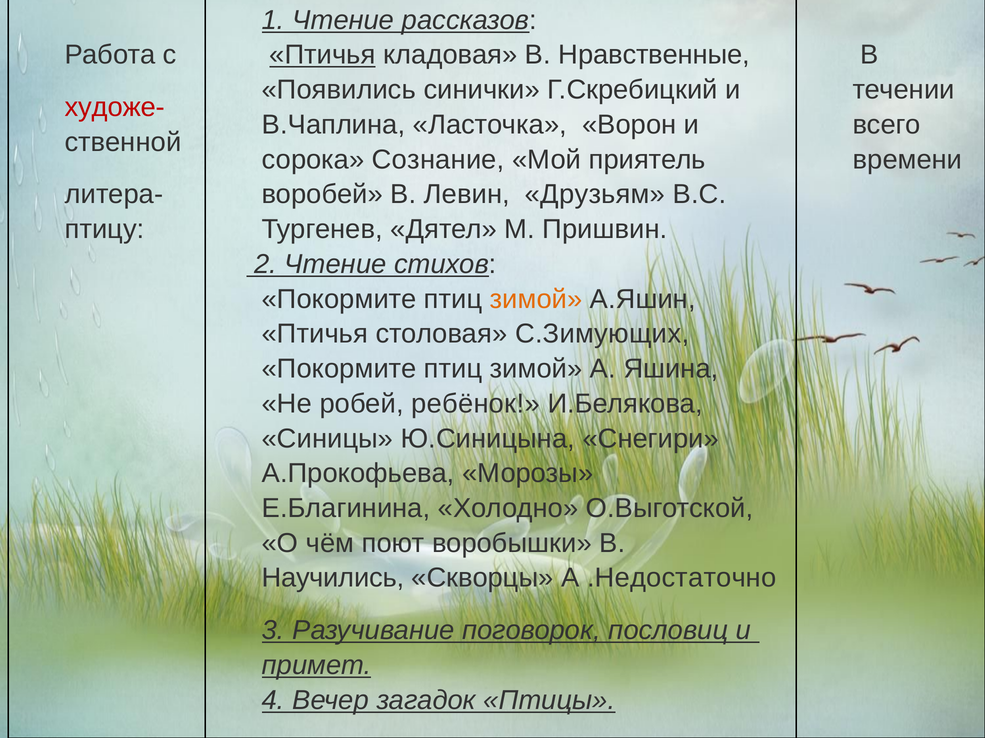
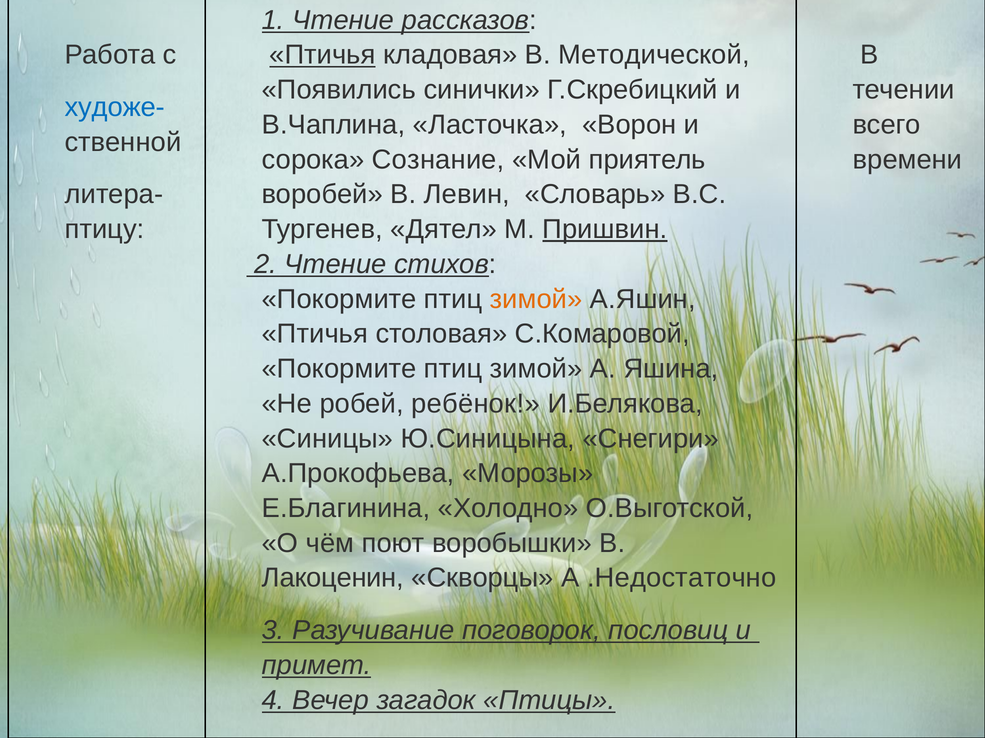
Нравственные: Нравственные -> Методической
художе- colour: red -> blue
Друзьям: Друзьям -> Словарь
Пришвин underline: none -> present
С.Зимующих: С.Зимующих -> С.Комаровой
Научились: Научились -> Лакоценин
